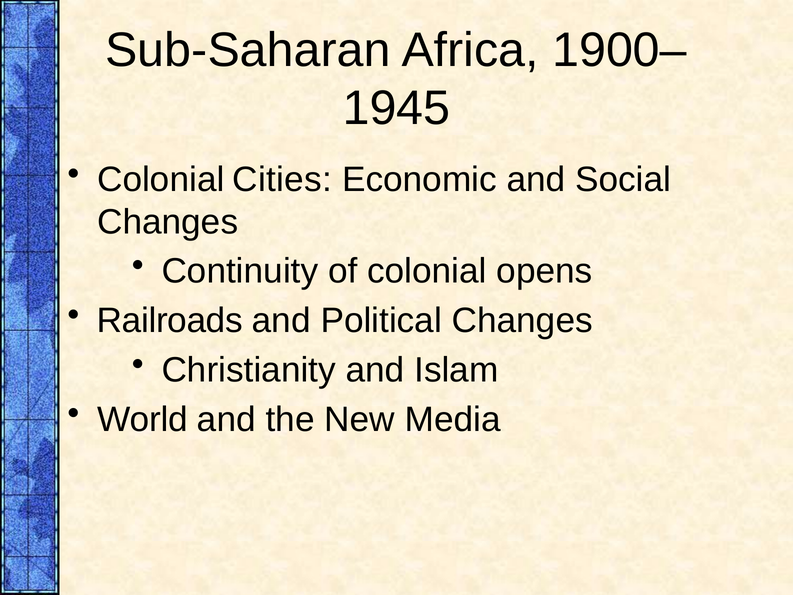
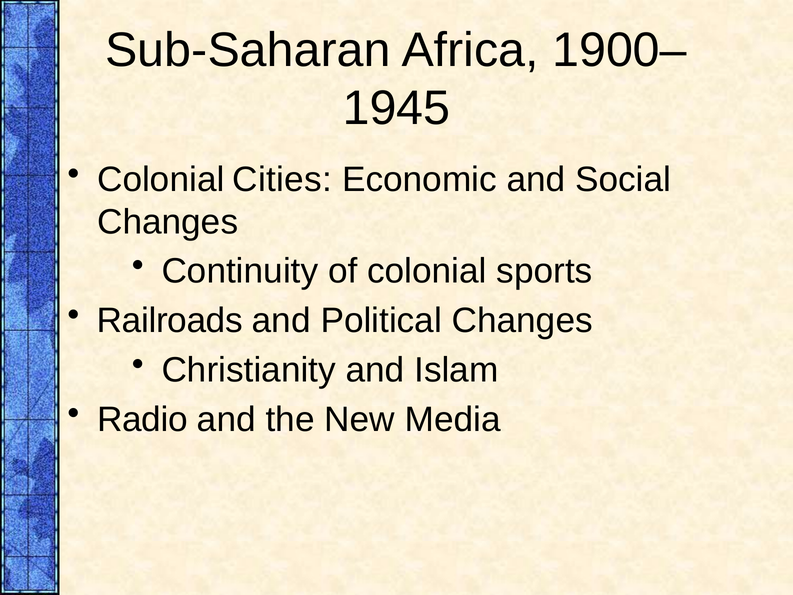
opens: opens -> sports
World: World -> Radio
